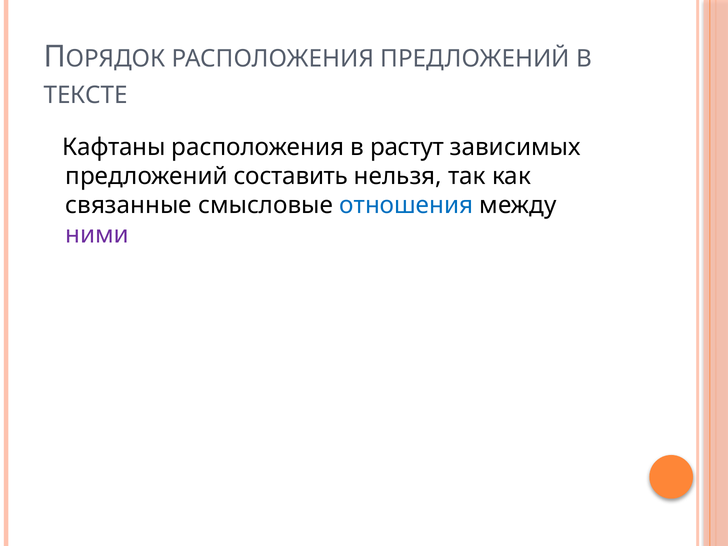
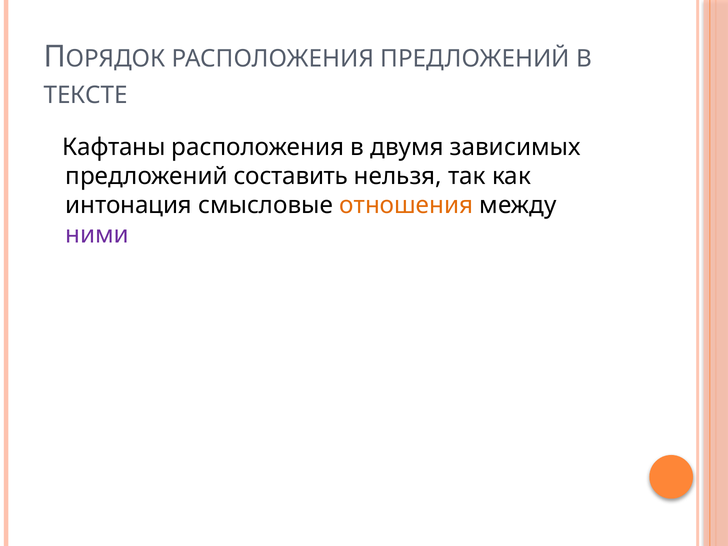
растут: растут -> двумя
связанные: связанные -> интонация
отношения colour: blue -> orange
